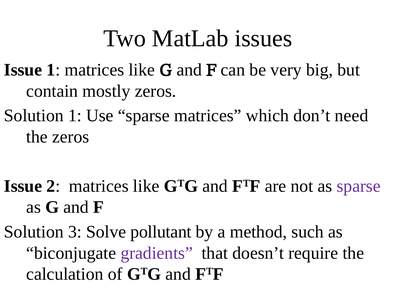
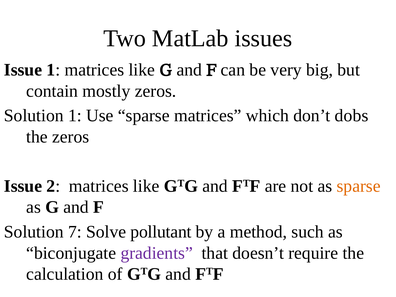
need: need -> dobs
sparse at (359, 186) colour: purple -> orange
3: 3 -> 7
